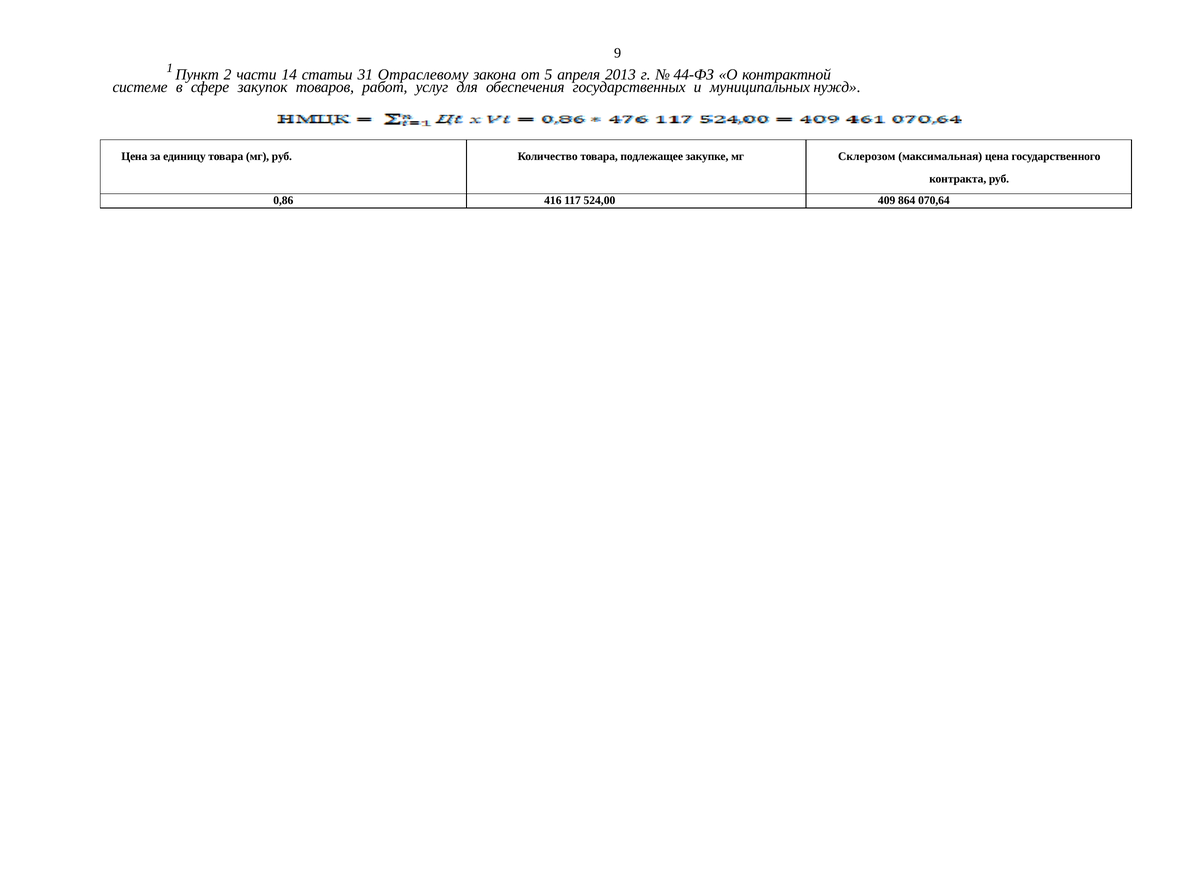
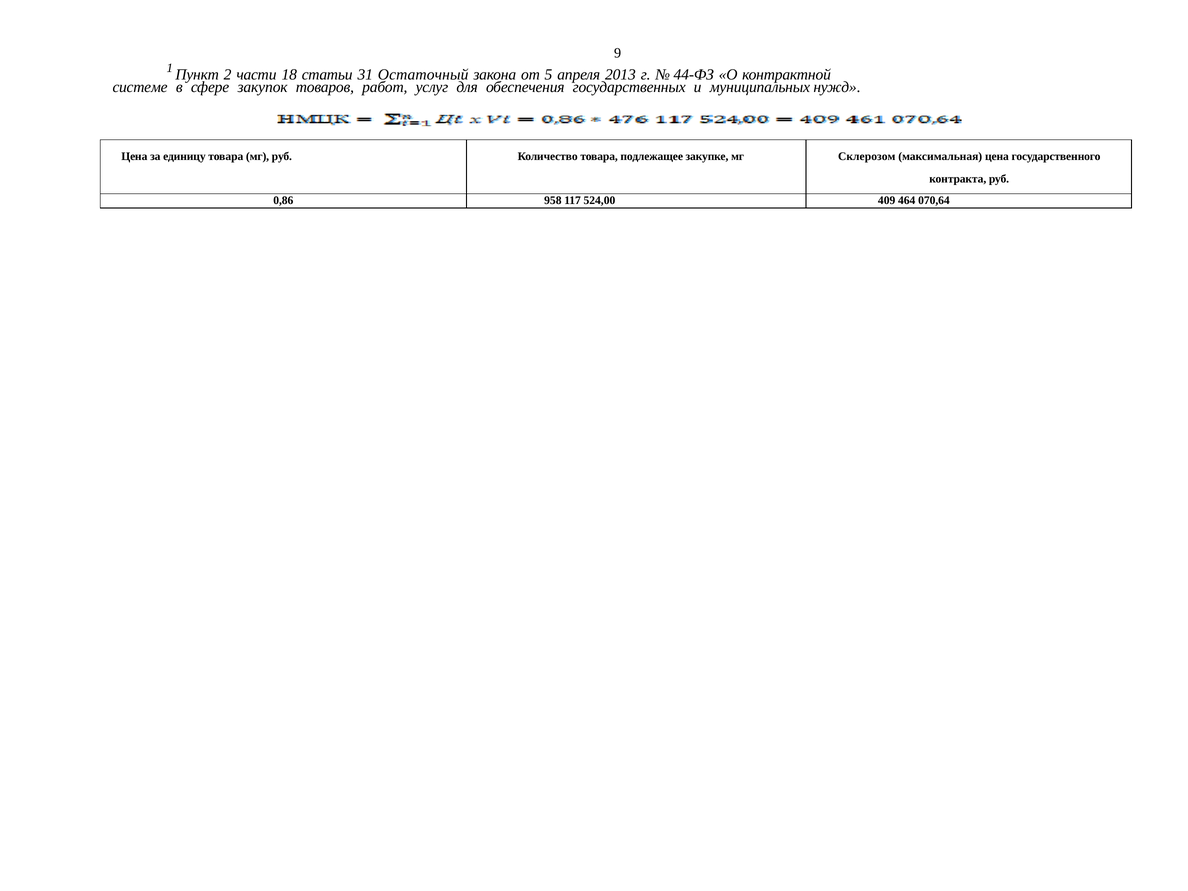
14: 14 -> 18
Отраслевому: Отраслевому -> Остаточный
416: 416 -> 958
864: 864 -> 464
